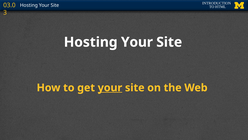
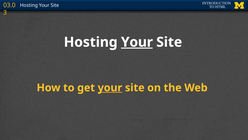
Your at (137, 42) underline: none -> present
